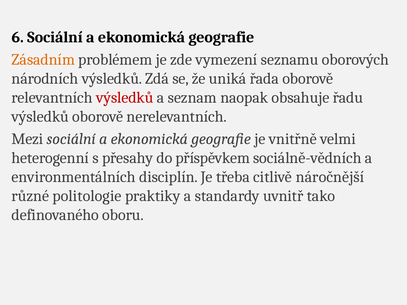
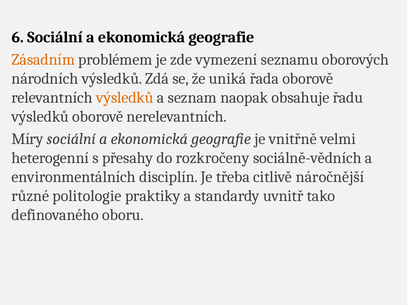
výsledků at (125, 98) colour: red -> orange
Mezi: Mezi -> Míry
příspěvkem: příspěvkem -> rozkročeny
